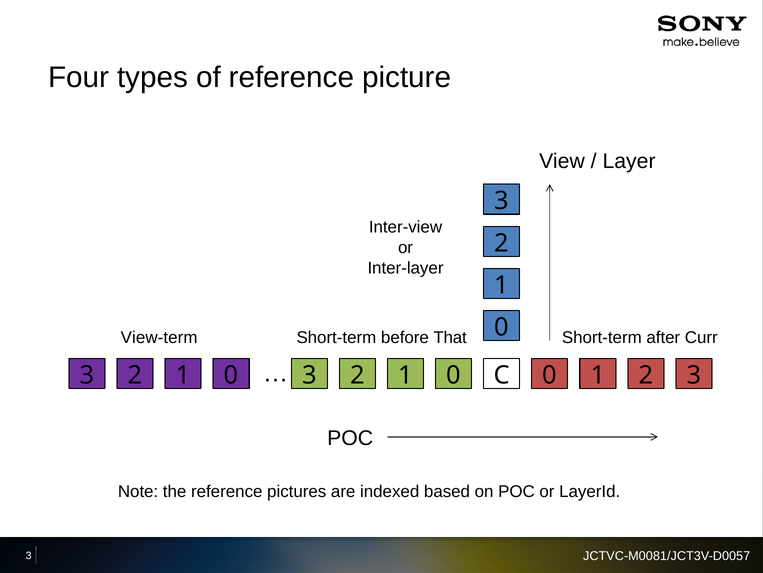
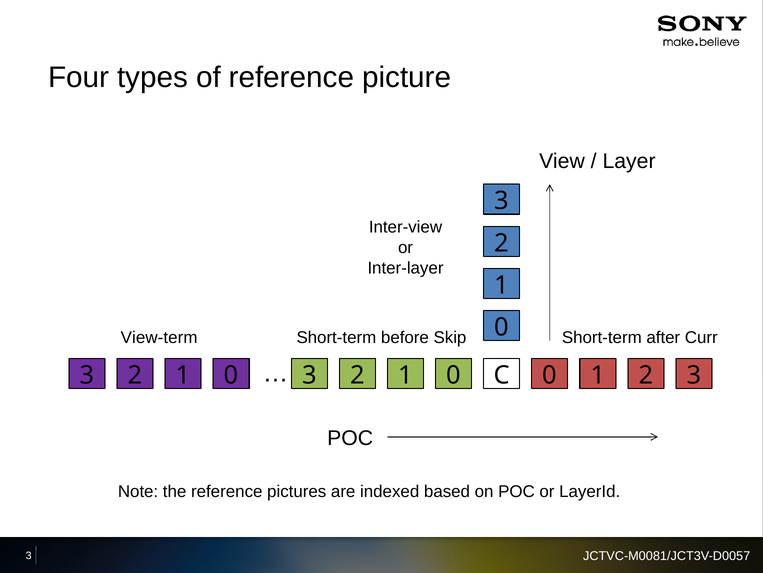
That: That -> Skip
